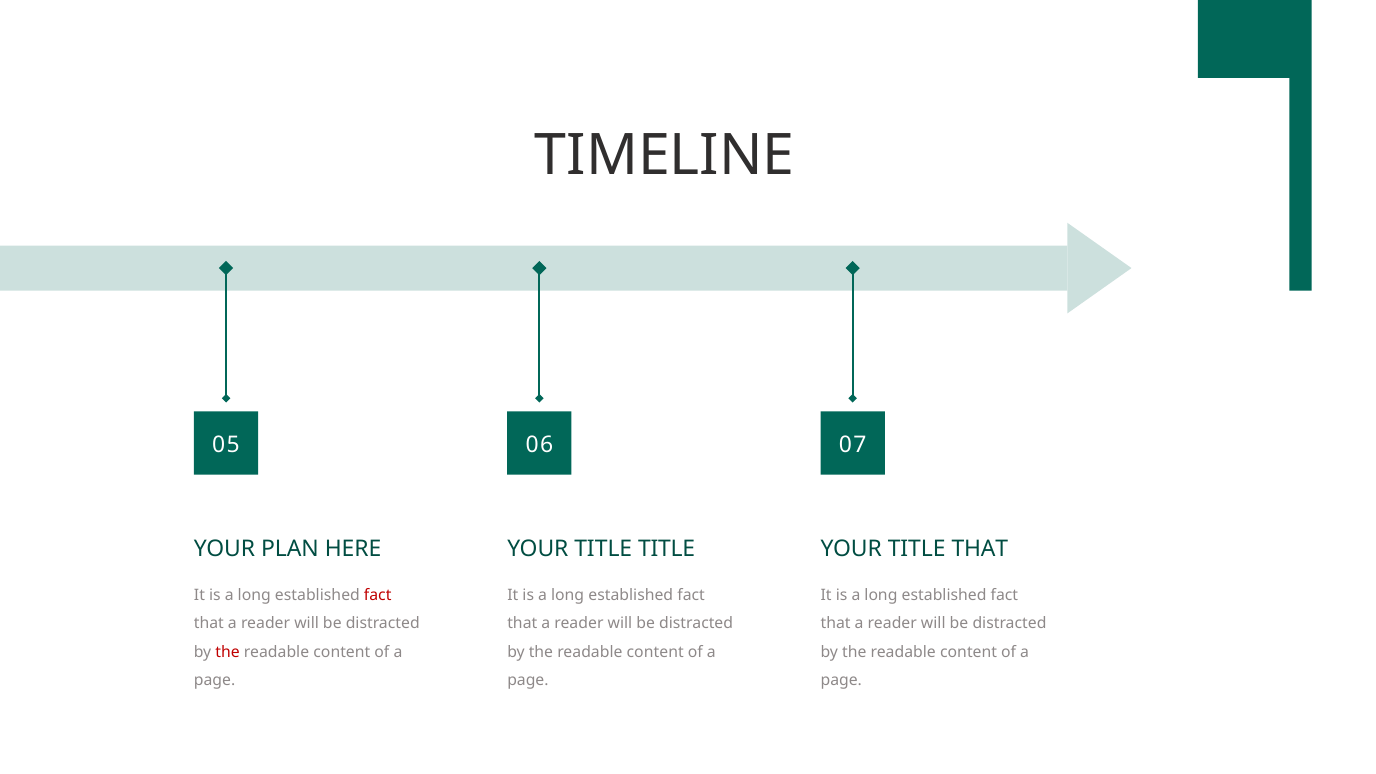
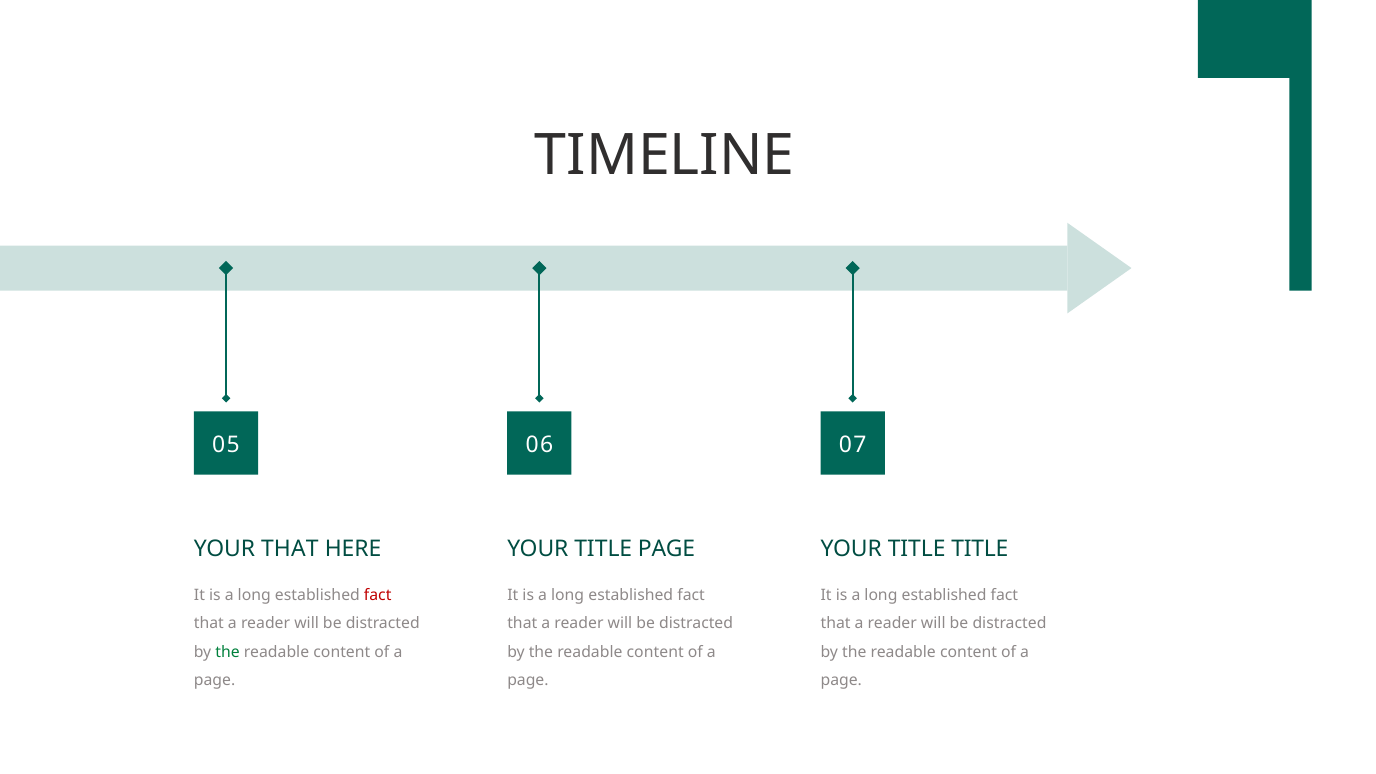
YOUR PLAN: PLAN -> THAT
TITLE TITLE: TITLE -> PAGE
TITLE THAT: THAT -> TITLE
the at (228, 652) colour: red -> green
